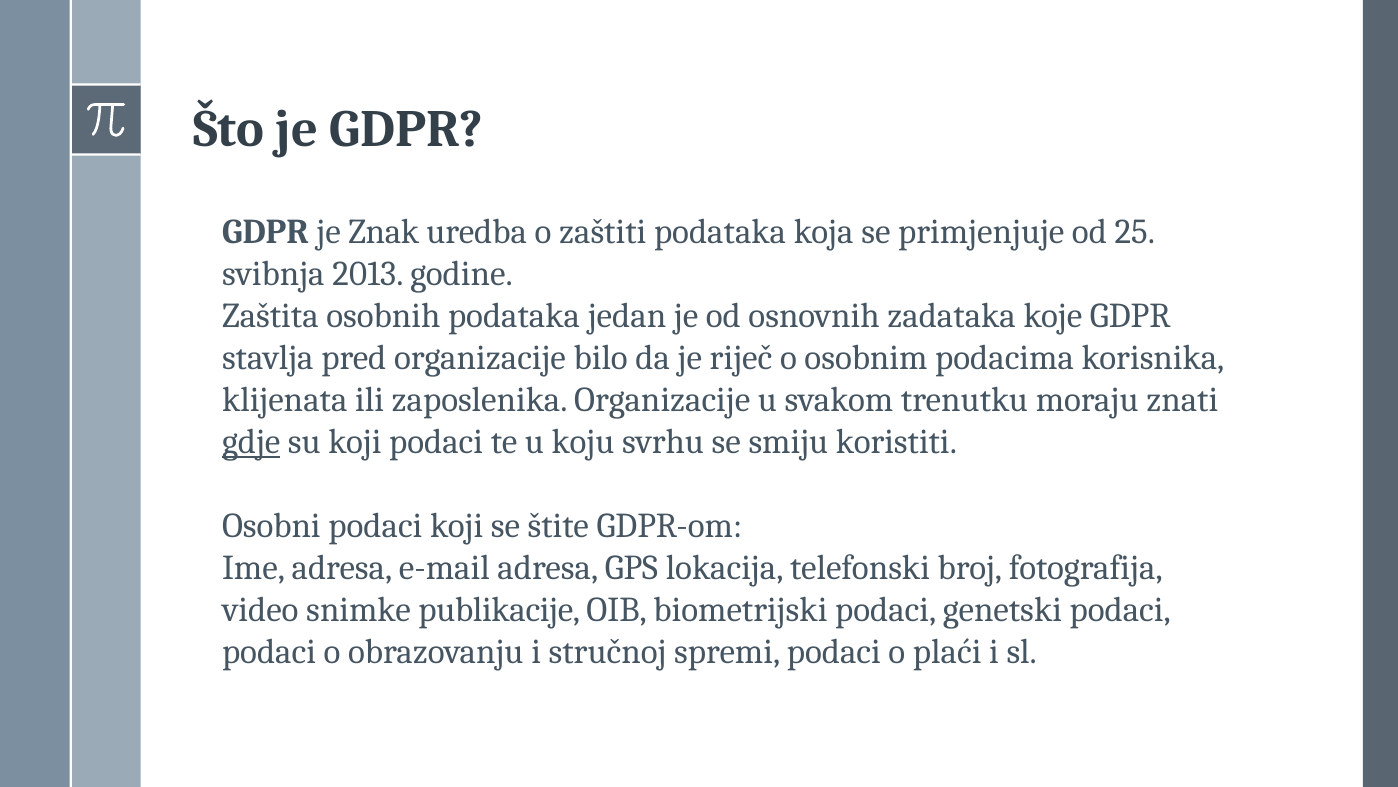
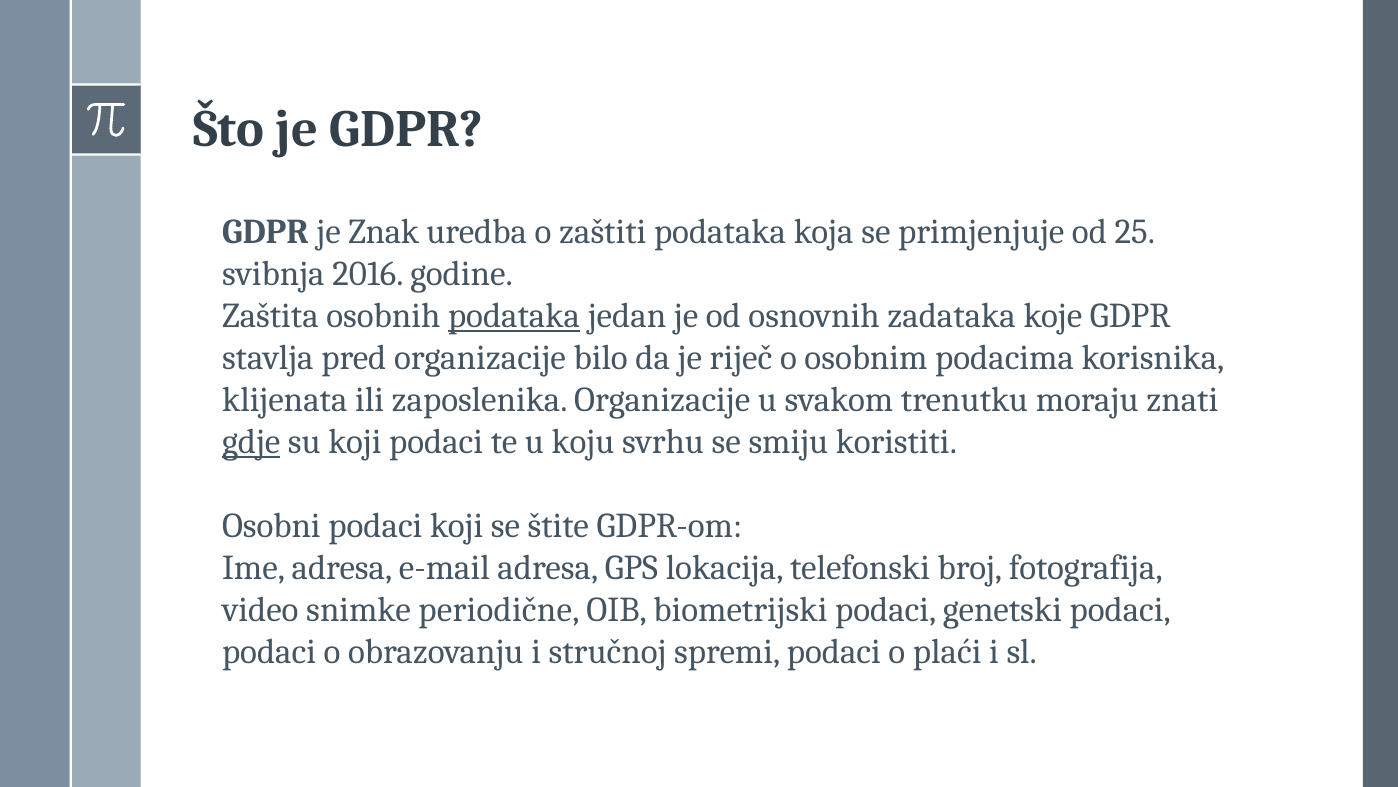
2013: 2013 -> 2016
podataka at (514, 316) underline: none -> present
publikacije: publikacije -> periodične
